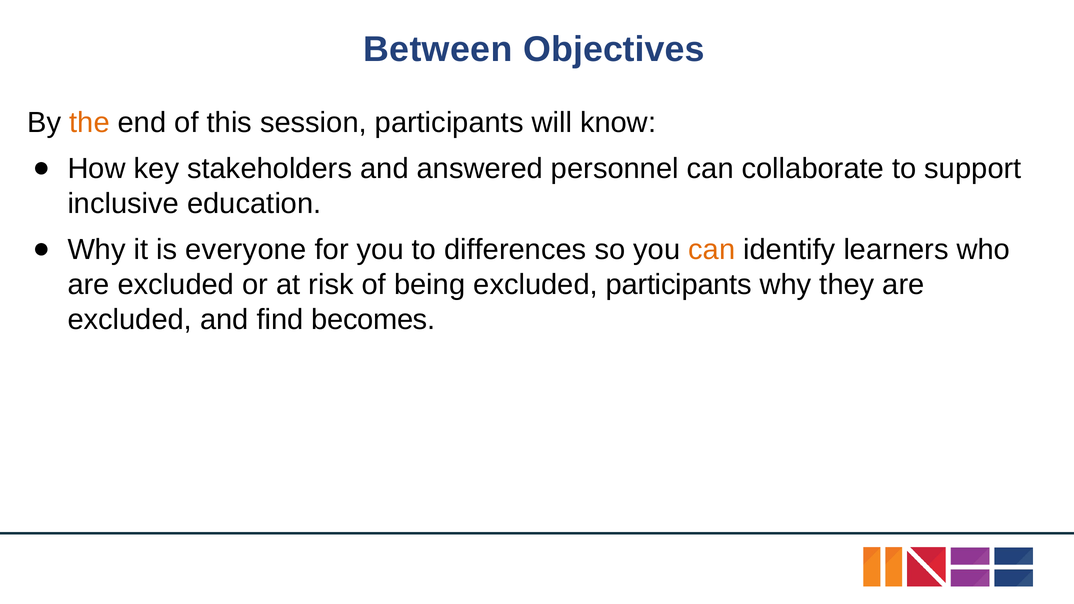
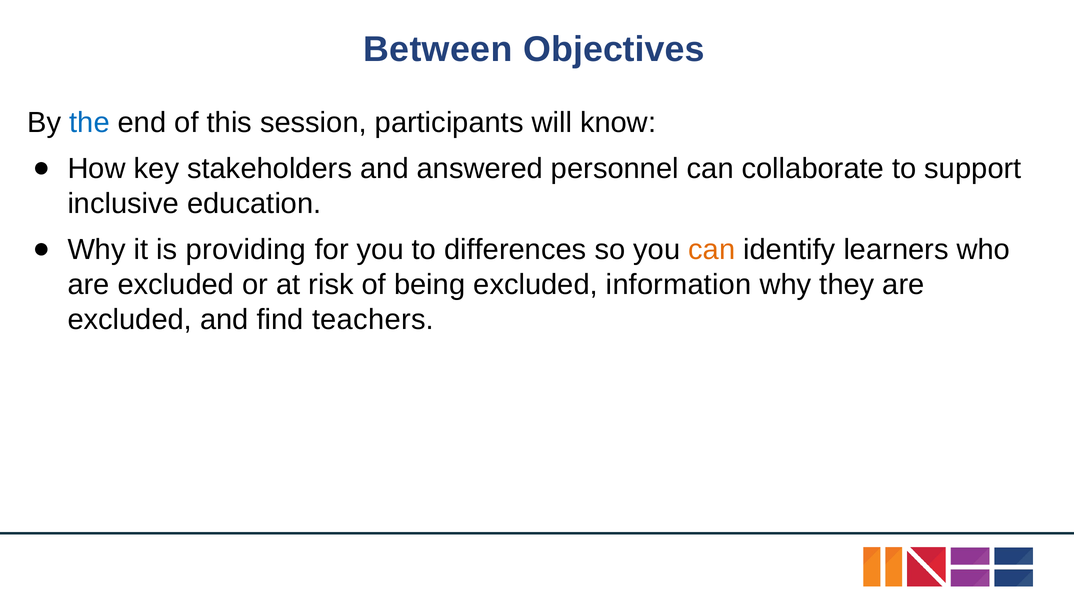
the colour: orange -> blue
everyone: everyone -> providing
excluded participants: participants -> information
becomes: becomes -> teachers
